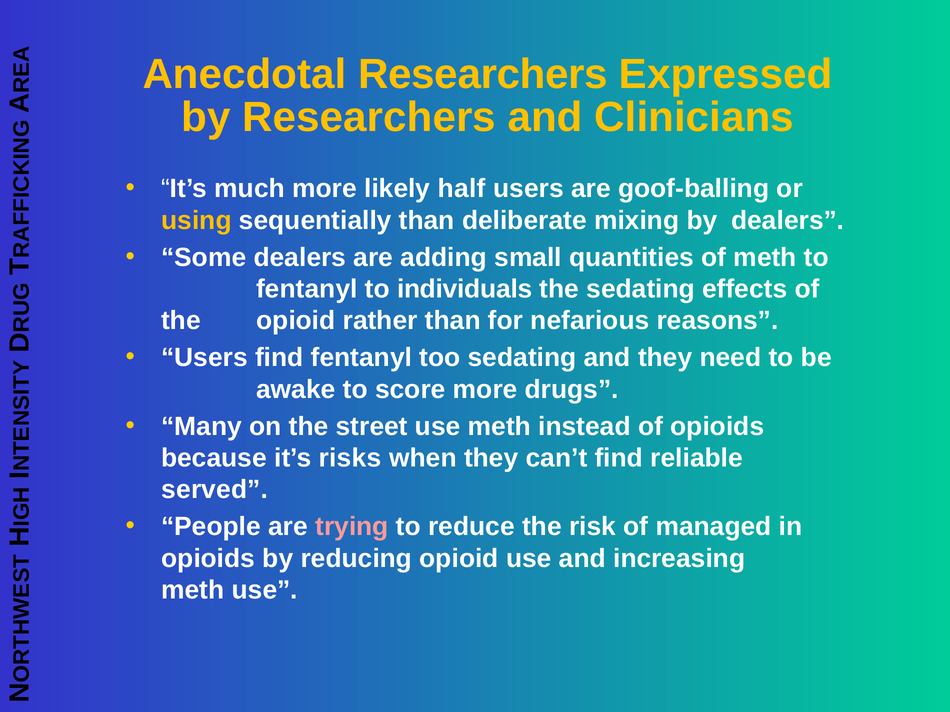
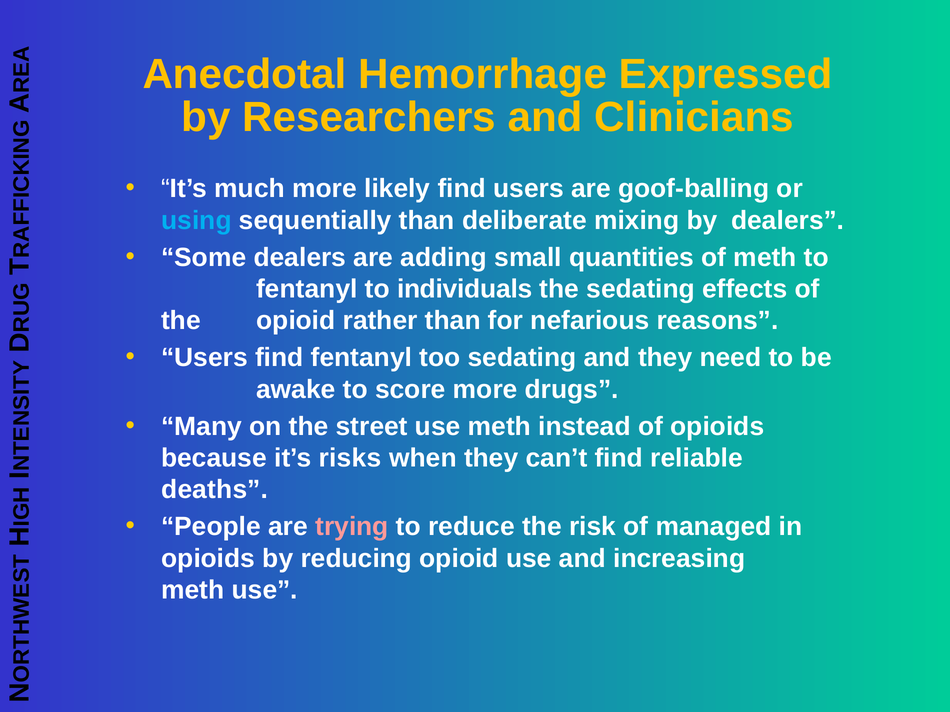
Anecdotal Researchers: Researchers -> Hemorrhage
likely half: half -> find
using colour: yellow -> light blue
served: served -> deaths
